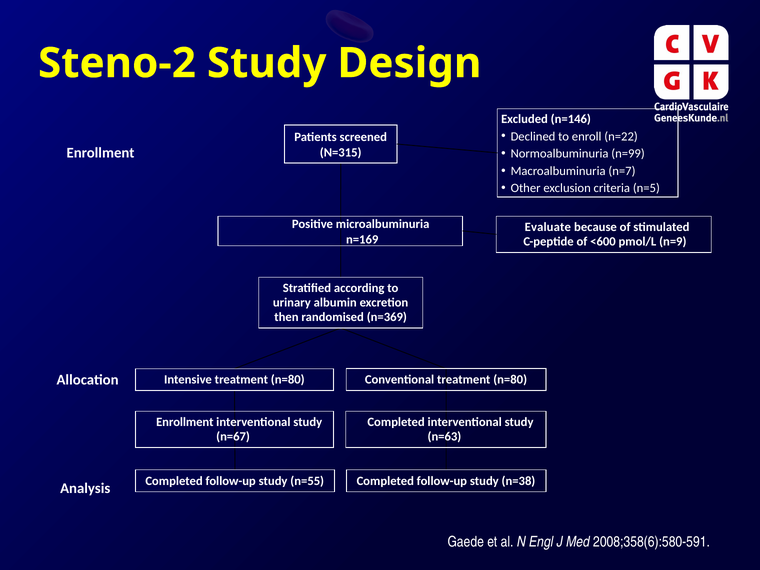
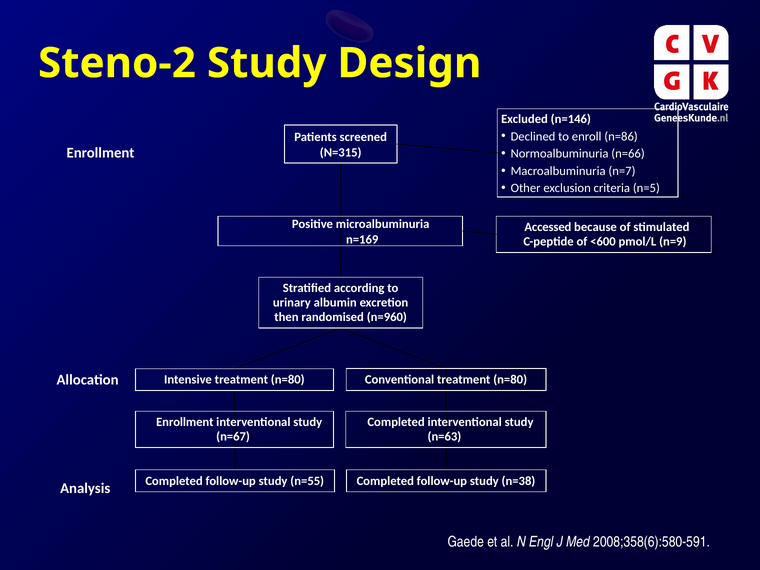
n=22: n=22 -> n=86
n=99: n=99 -> n=66
Evaluate: Evaluate -> Accessed
n=369: n=369 -> n=960
